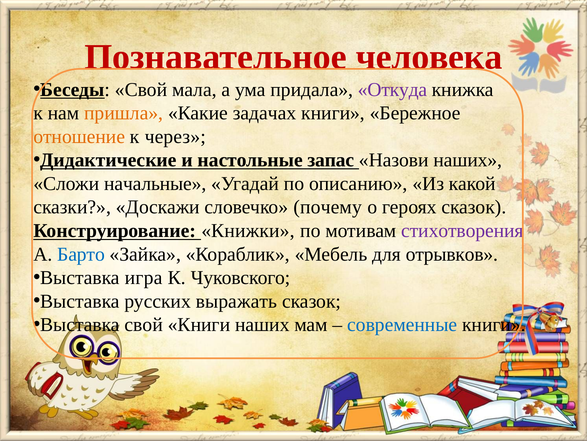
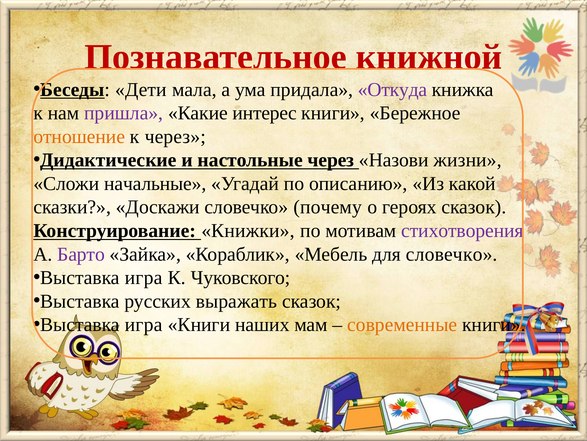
человека: человека -> книжной
Беседы Свой: Свой -> Дети
пришла colour: orange -> purple
задачах: задачах -> интерес
настольные запас: запас -> через
Назови наших: наших -> жизни
Барто colour: blue -> purple
для отрывков: отрывков -> словечко
свой at (144, 324): свой -> игра
современные colour: blue -> orange
